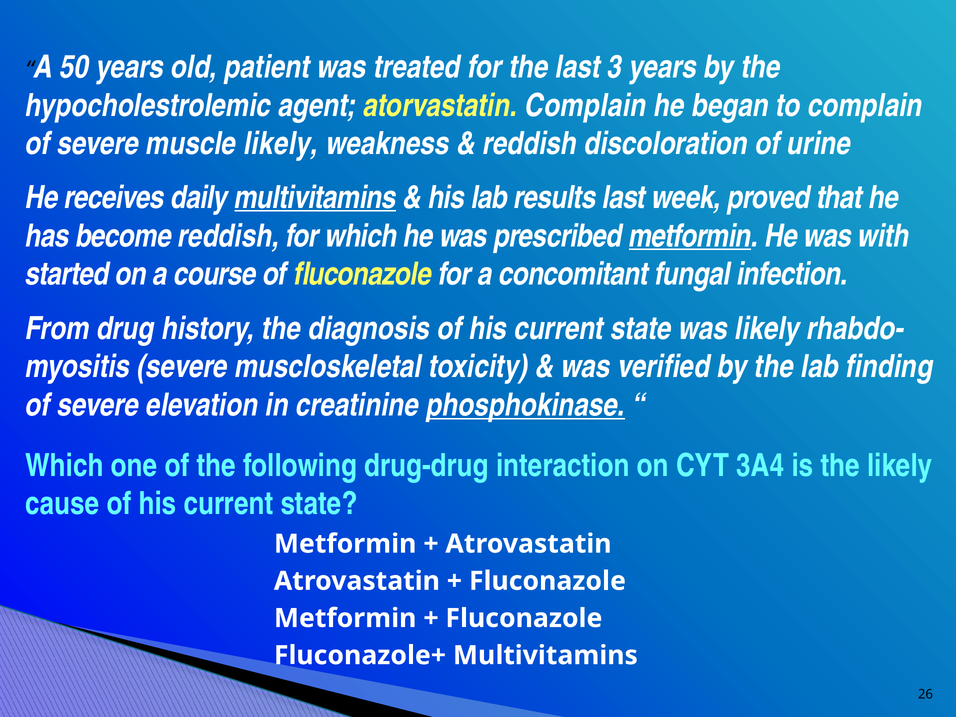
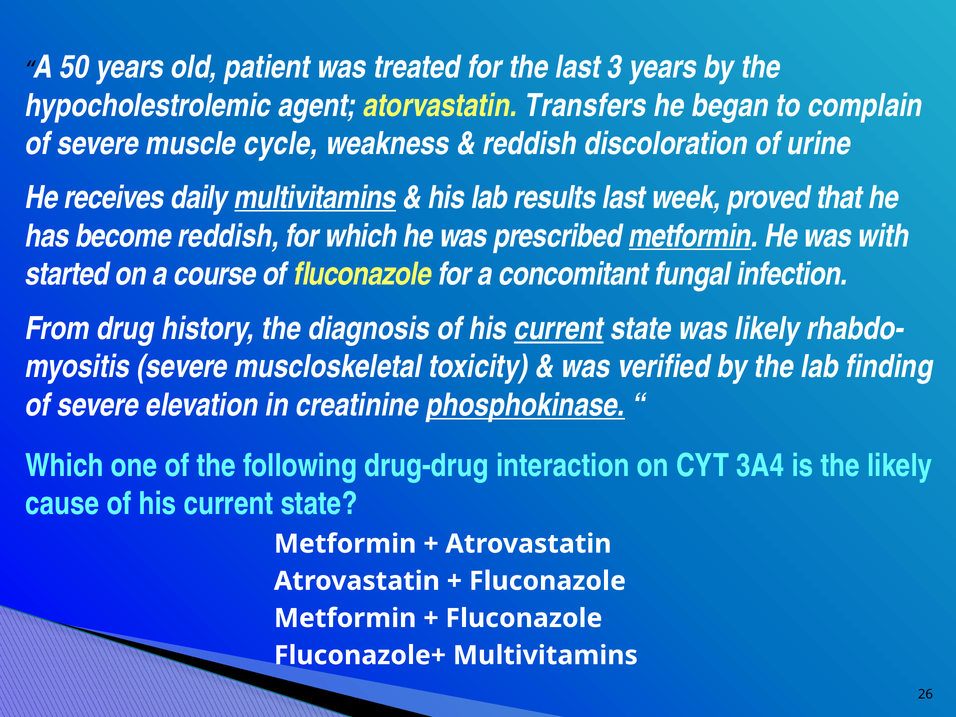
atorvastatin Complain: Complain -> Transfers
muscle likely: likely -> cycle
current at (559, 329) underline: none -> present
